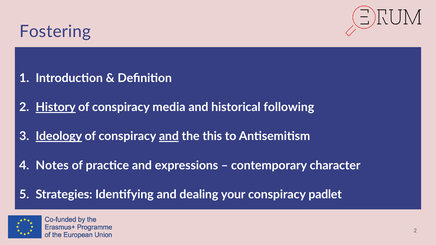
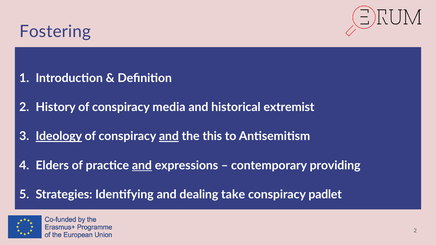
History underline: present -> none
following: following -> extremist
Notes: Notes -> Elders
and at (142, 166) underline: none -> present
character: character -> providing
your: your -> take
